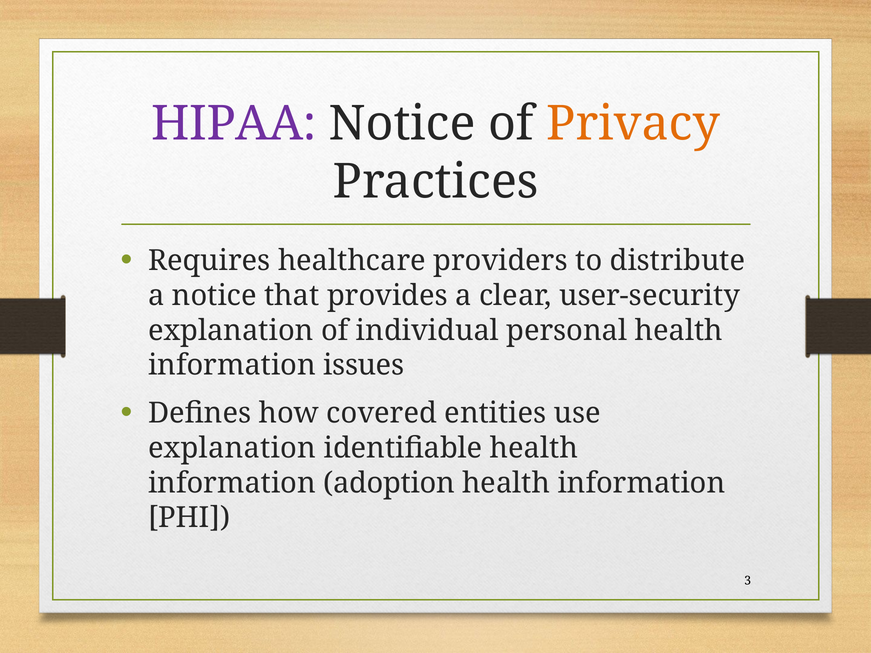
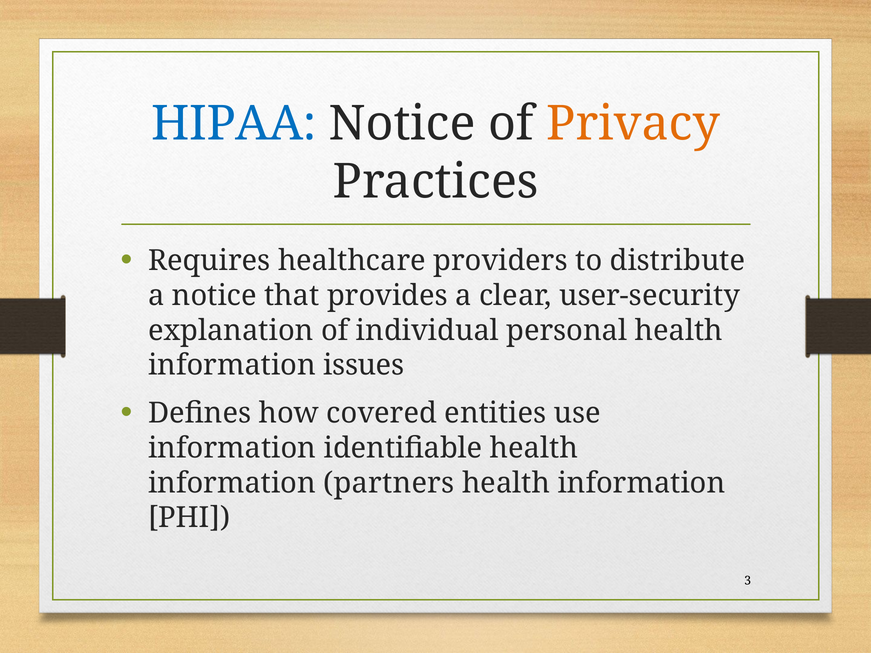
HIPAA colour: purple -> blue
explanation at (232, 448): explanation -> information
adoption: adoption -> partners
